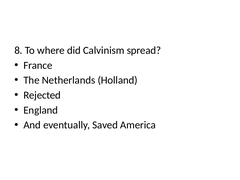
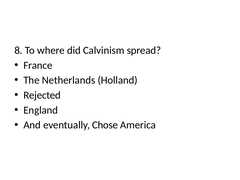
Saved: Saved -> Chose
